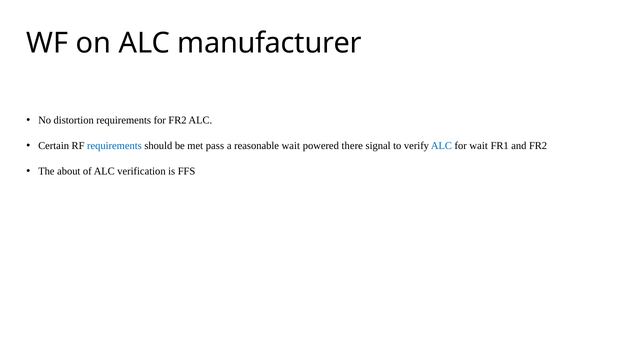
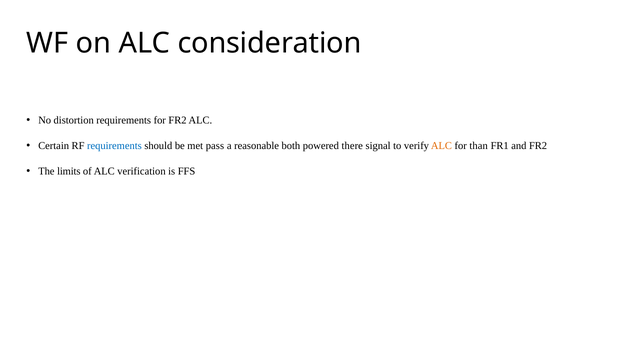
manufacturer: manufacturer -> consideration
reasonable wait: wait -> both
ALC at (441, 146) colour: blue -> orange
for wait: wait -> than
about: about -> limits
